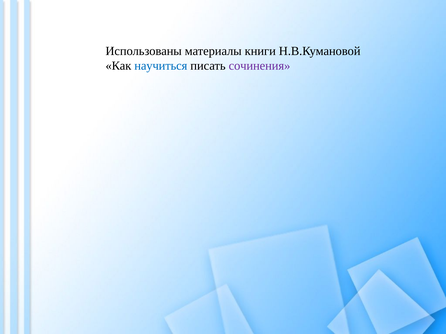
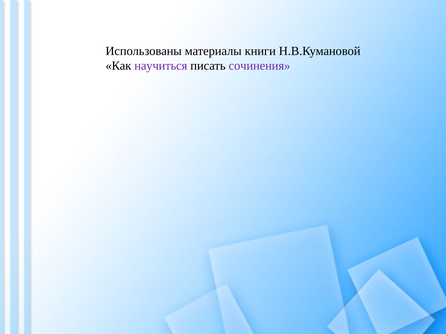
научиться colour: blue -> purple
